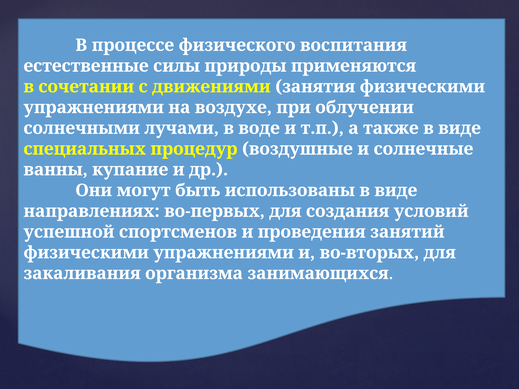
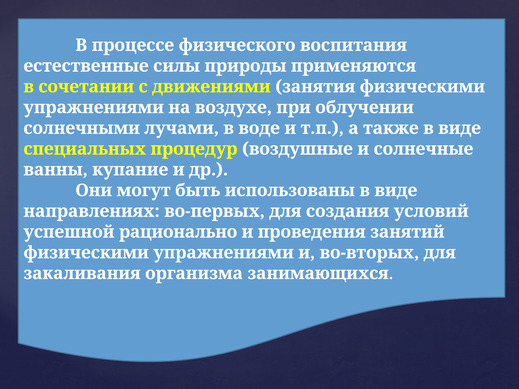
спортсменов: спортсменов -> рационально
